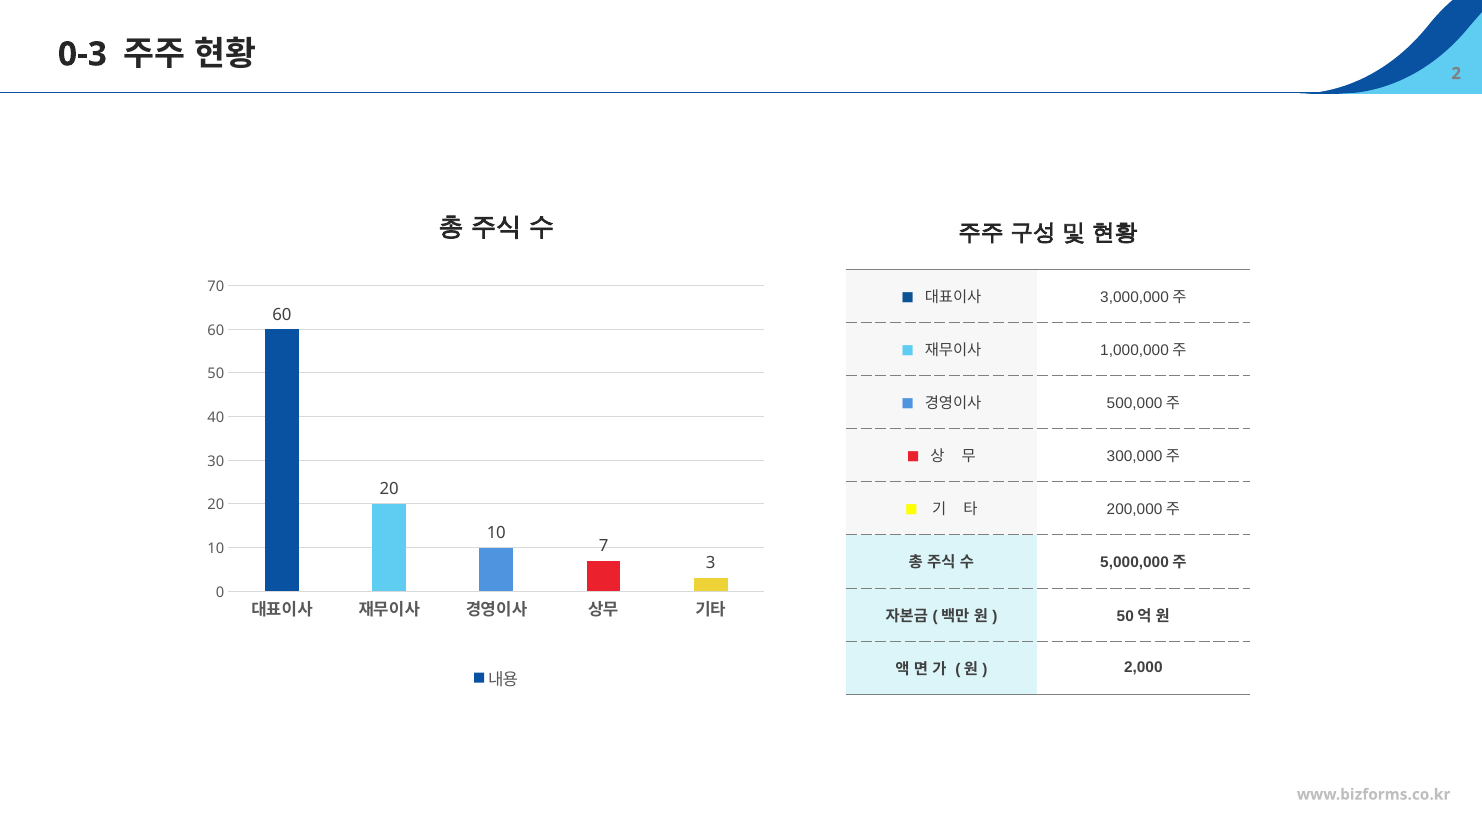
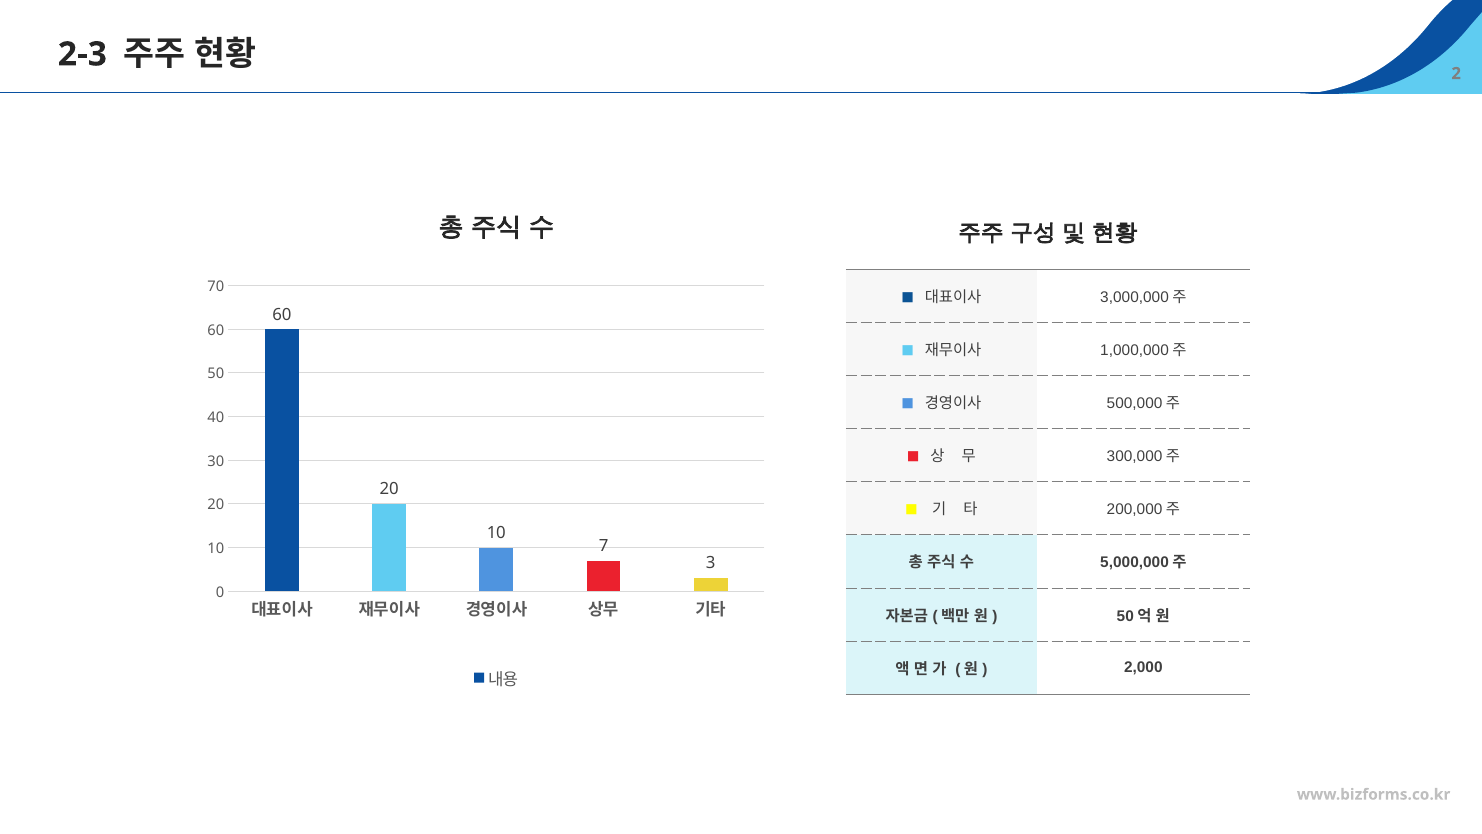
0-3: 0-3 -> 2-3
